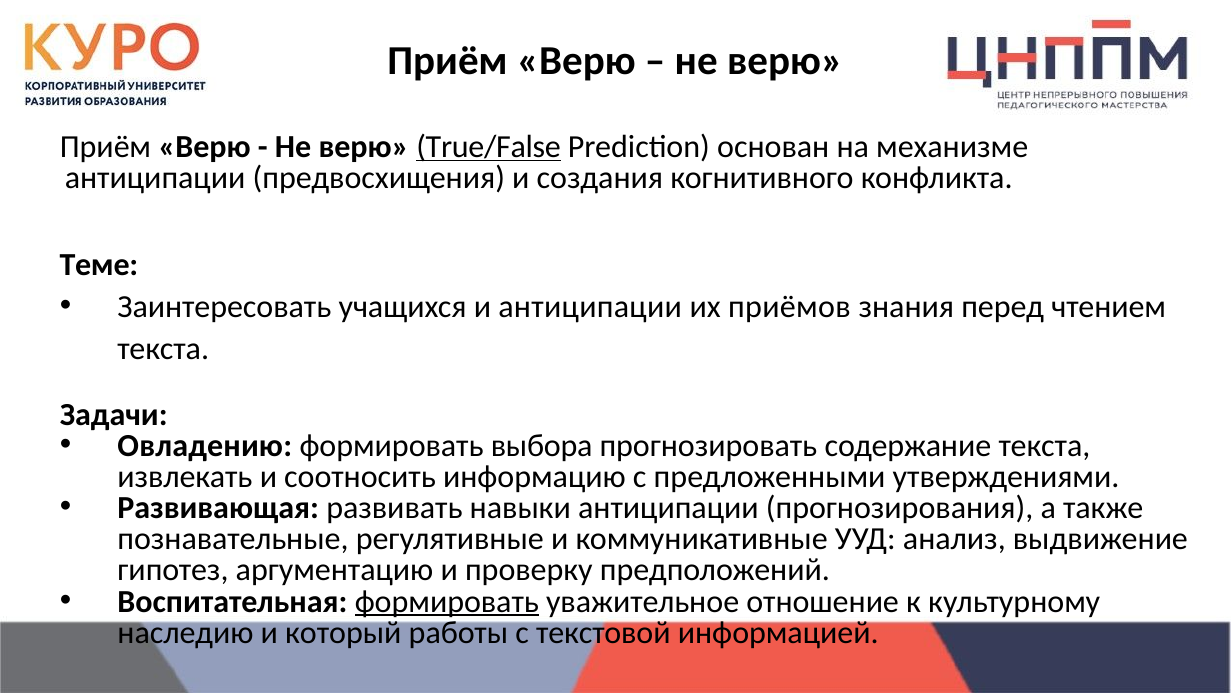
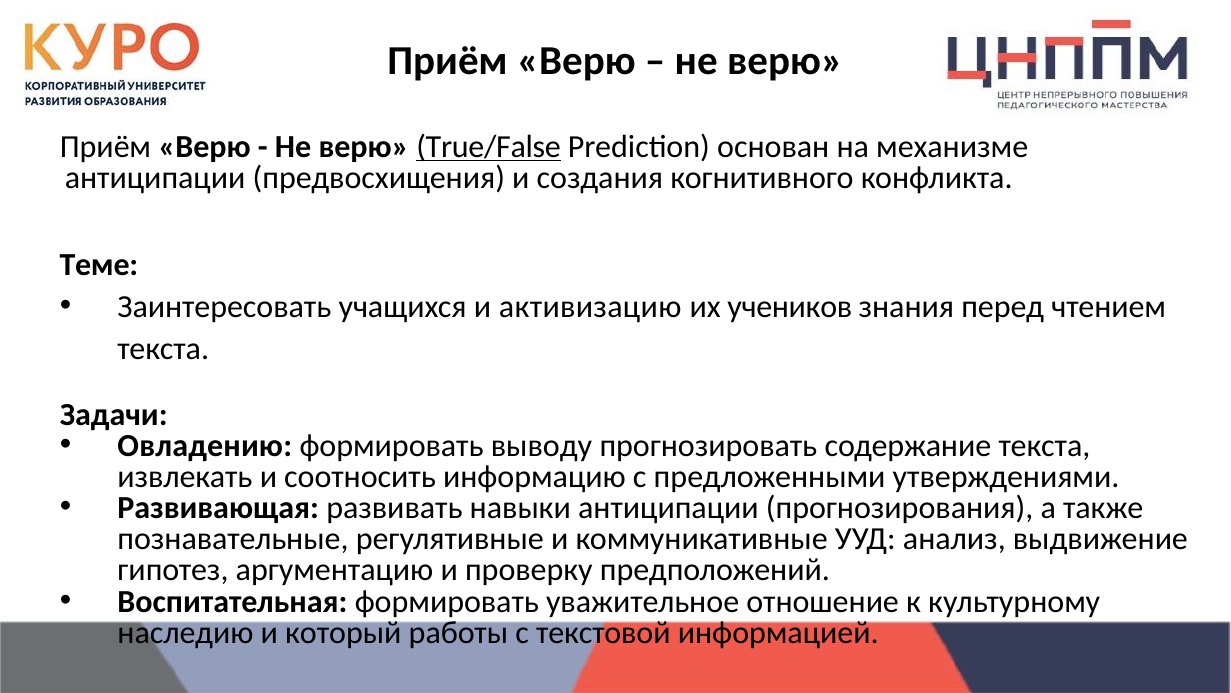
и антиципации: антиципации -> активизацию
приёмов: приёмов -> учеников
выбора: выбора -> выводу
формировать at (447, 601) underline: present -> none
